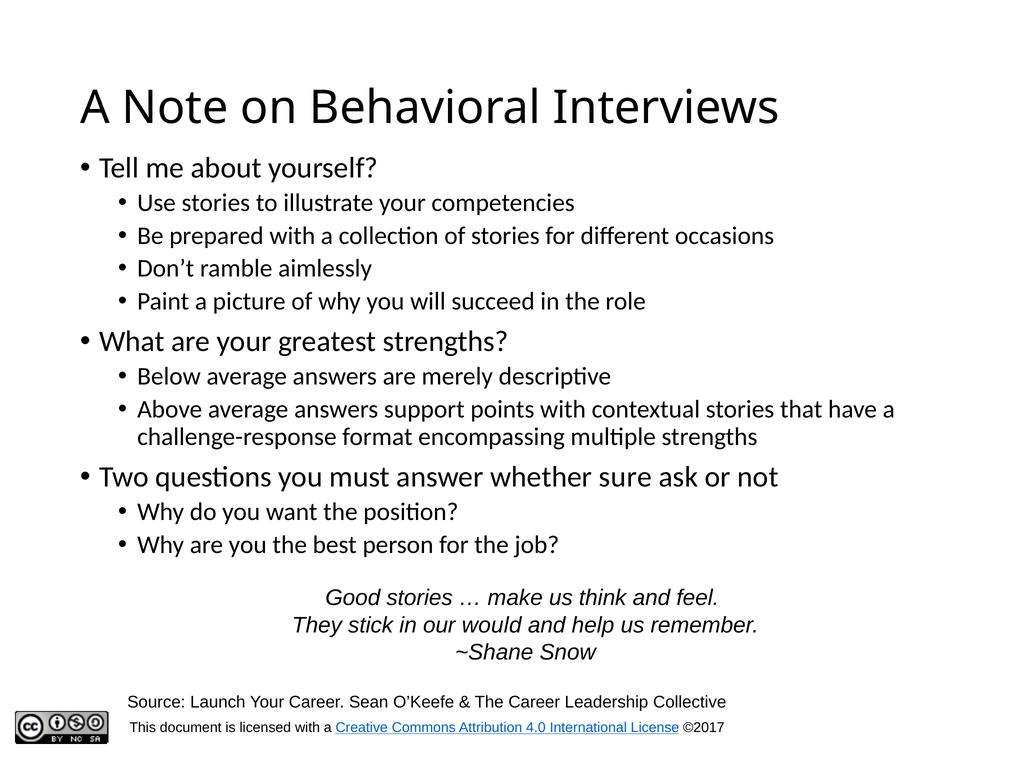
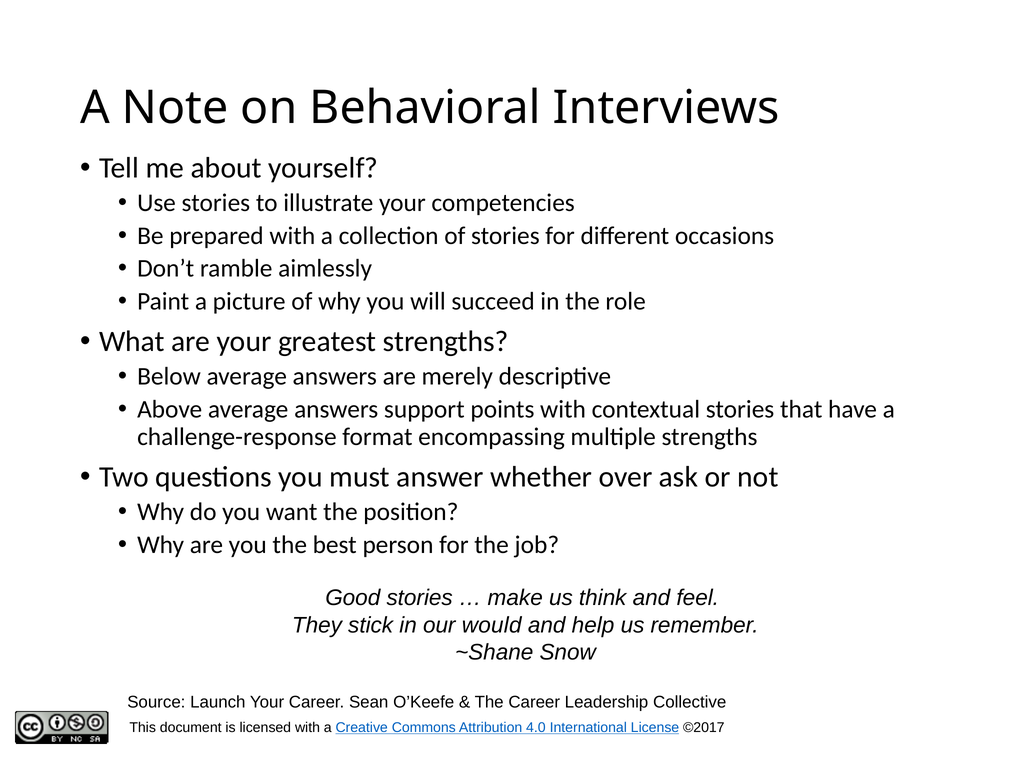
sure: sure -> over
